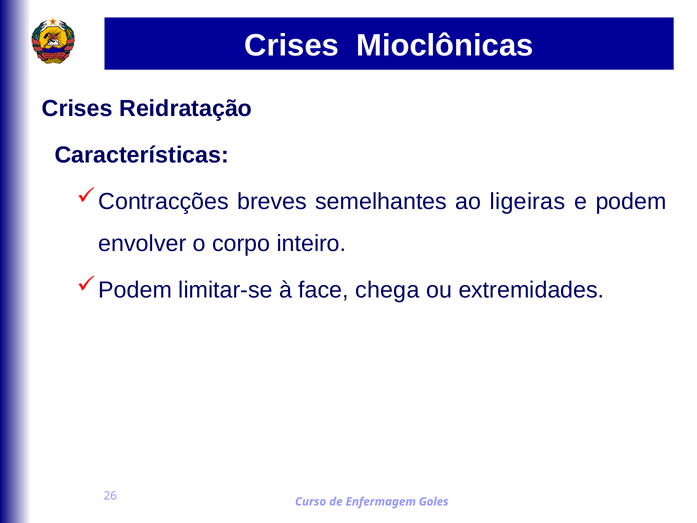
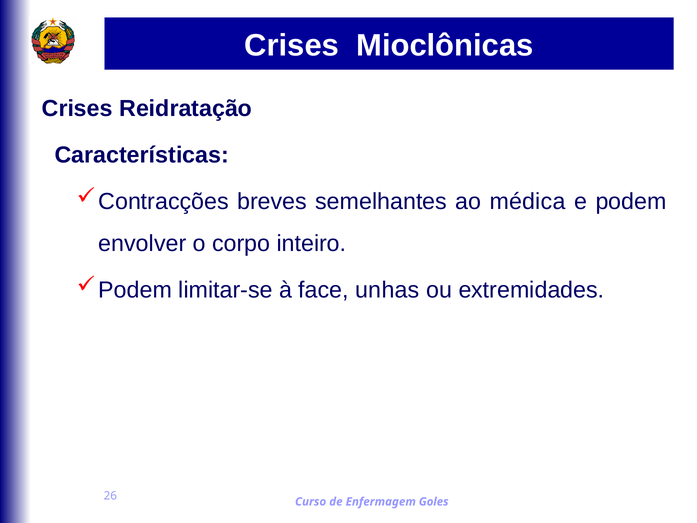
ligeiras: ligeiras -> médica
chega: chega -> unhas
